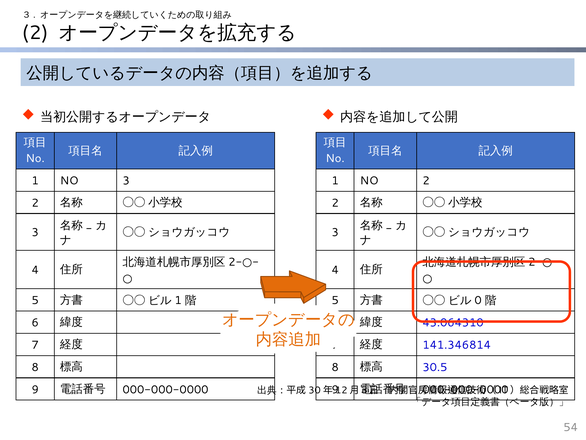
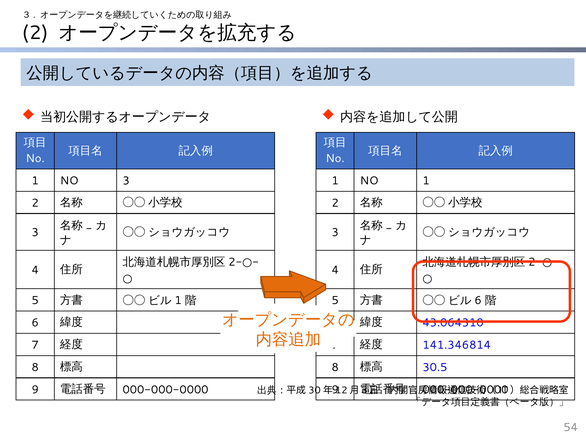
NO 2: 2 -> 1
0 at (478, 300): 0 -> 6
